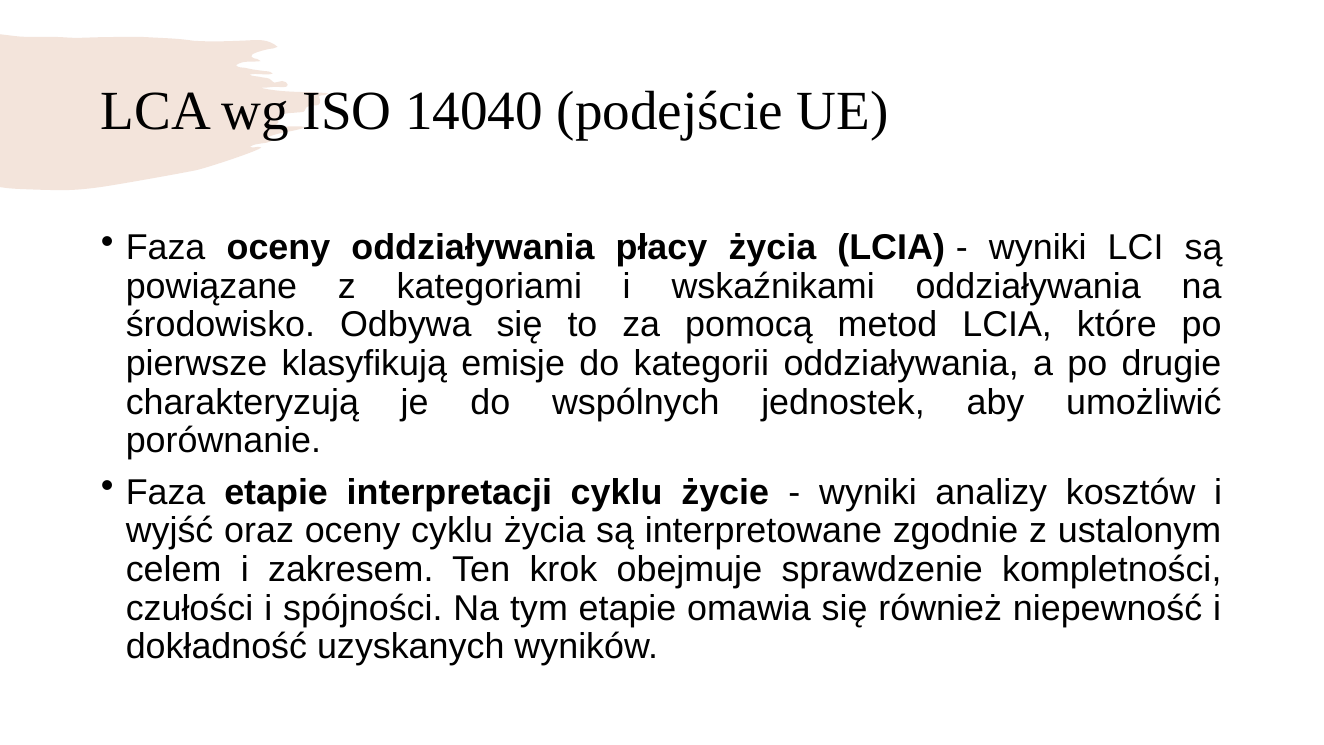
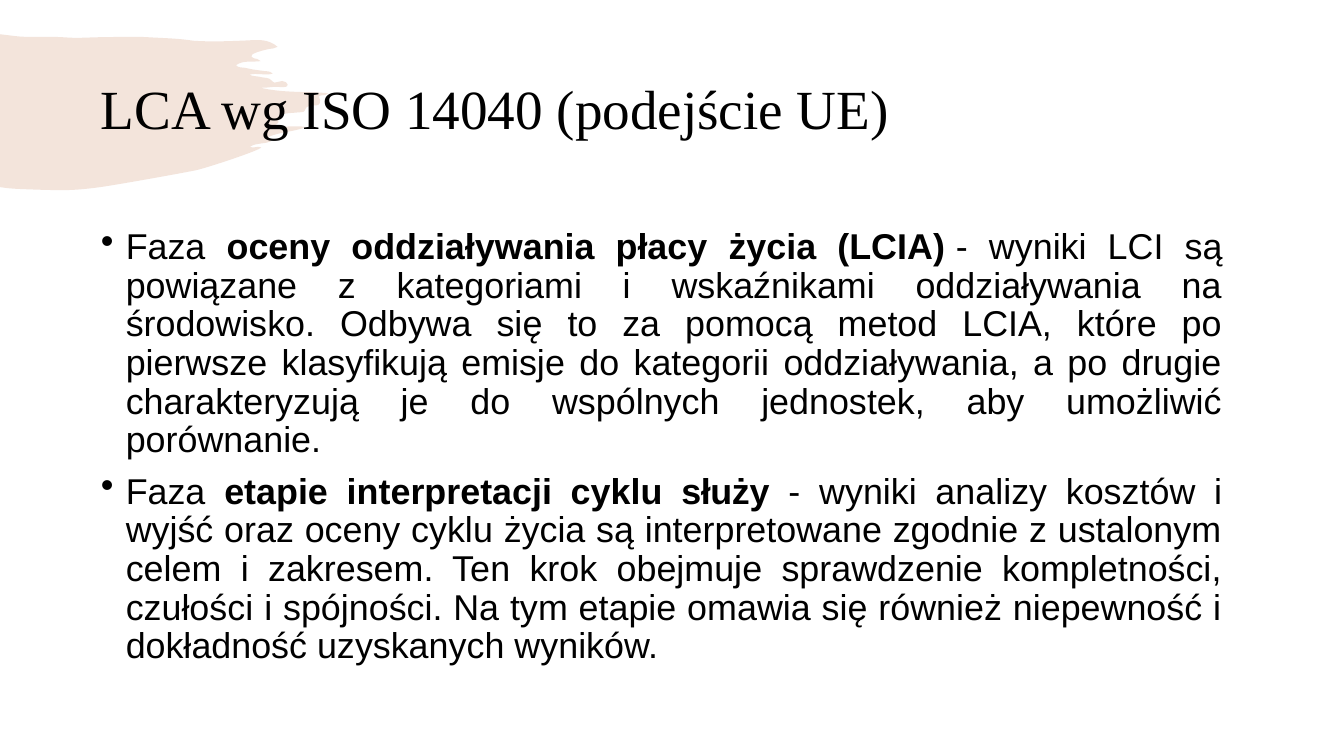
życie: życie -> służy
